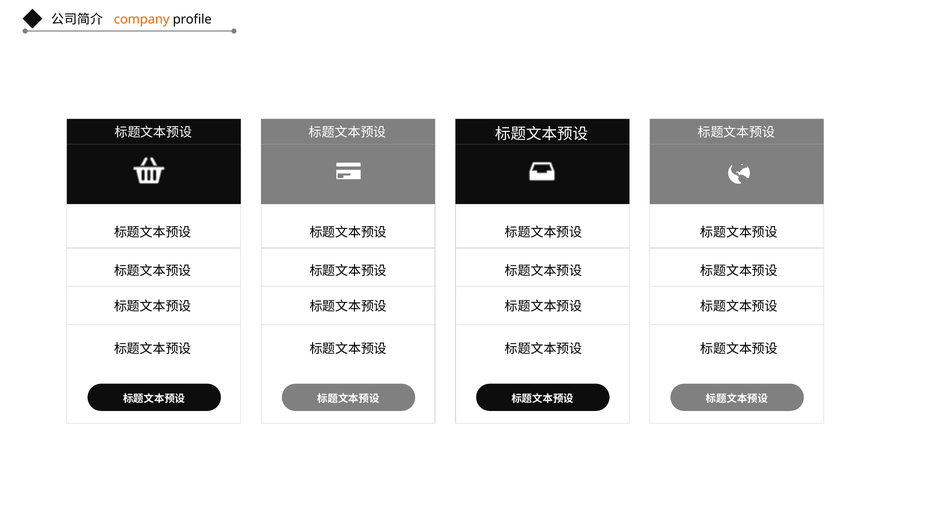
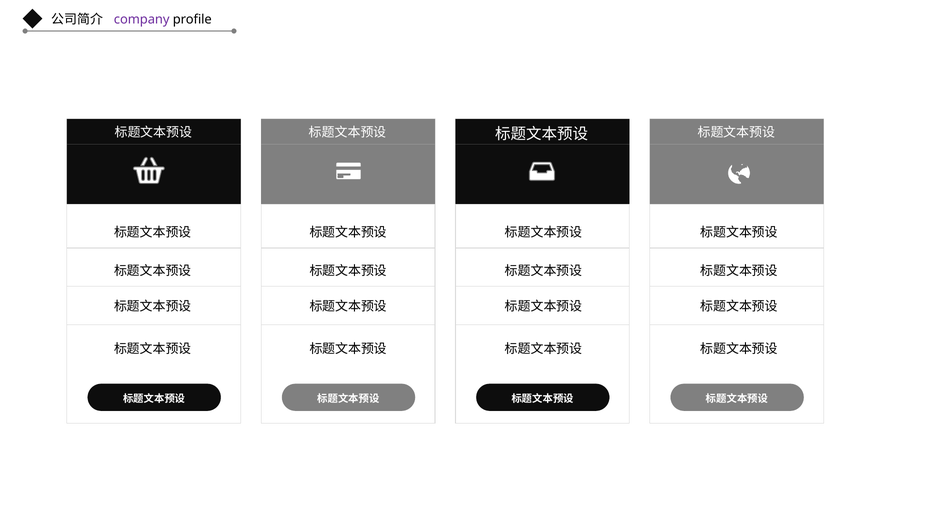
company colour: orange -> purple
